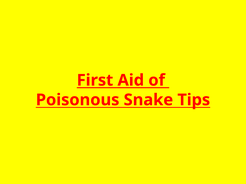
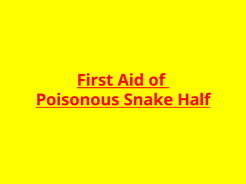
Tips: Tips -> Half
